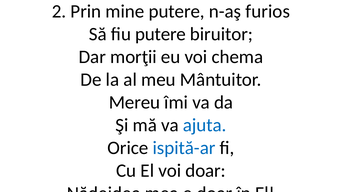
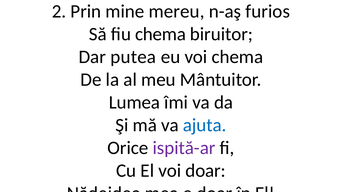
mine putere: putere -> mereu
fiu putere: putere -> chema
morţii: morţii -> putea
Mereu: Mereu -> Lumea
ispită-ar colour: blue -> purple
